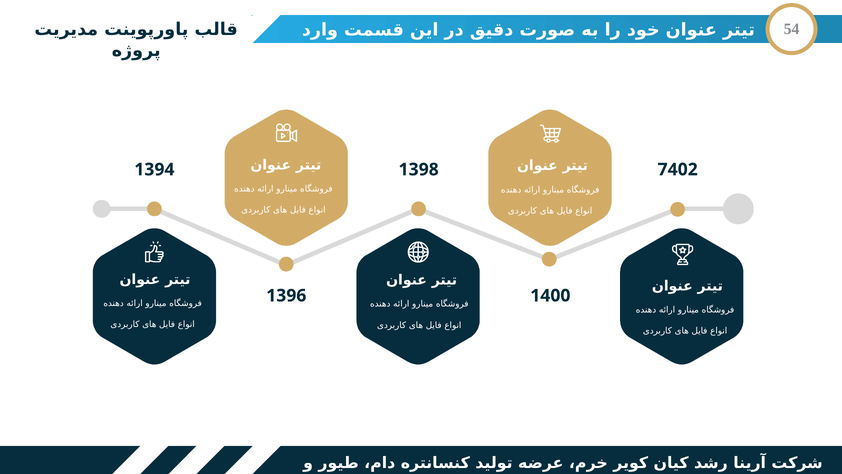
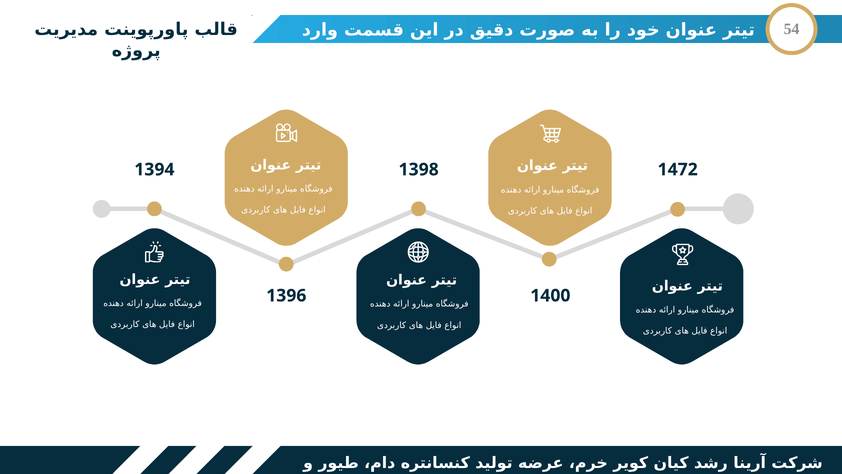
7402: 7402 -> 1472
